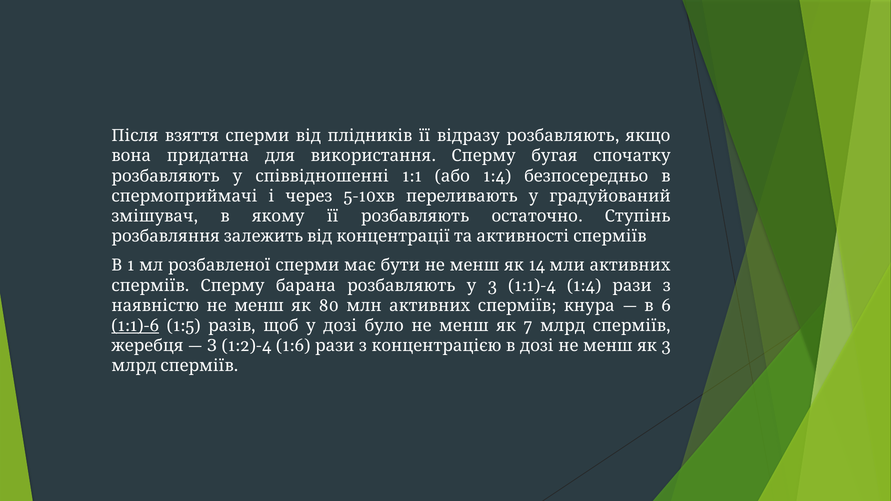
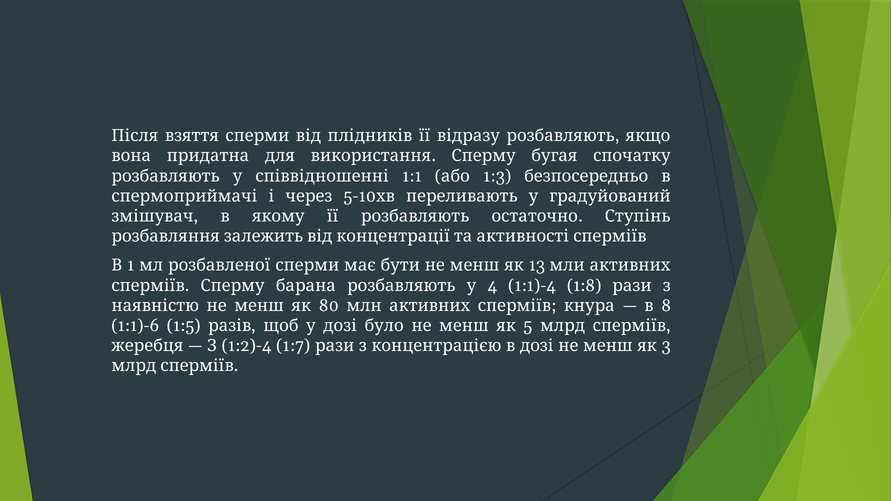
1:4 at (497, 176): 1:4 -> 1:3
14: 14 -> 13
3 at (492, 286): 3 -> 4
1:1)-4 1:4: 1:4 -> 1:8
6: 6 -> 8
1:1)-6 underline: present -> none
7: 7 -> 5
1:6: 1:6 -> 1:7
